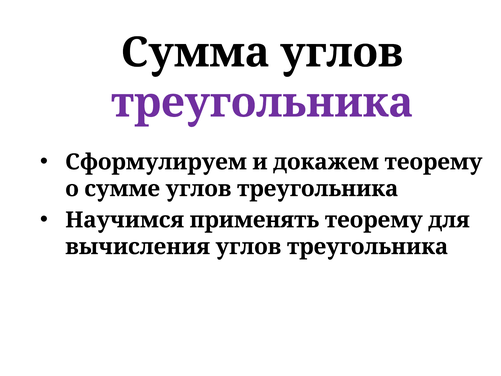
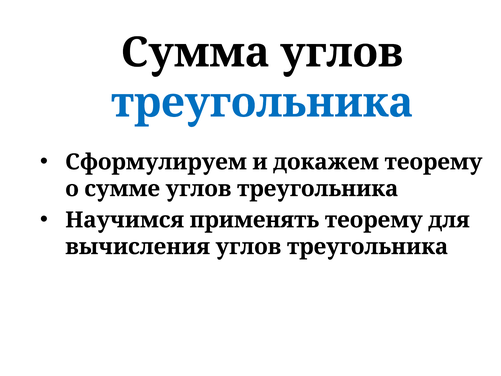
треугольника at (262, 103) colour: purple -> blue
